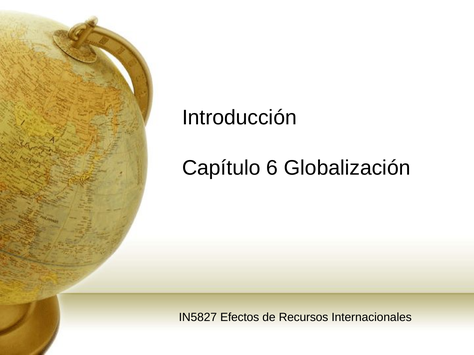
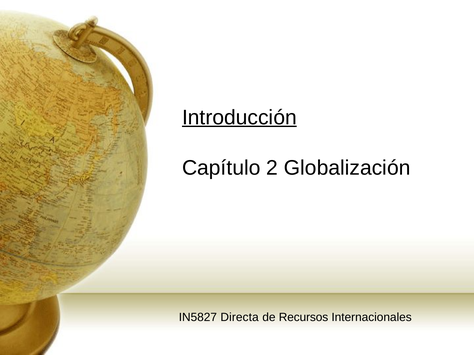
Introducción underline: none -> present
6: 6 -> 2
Efectos: Efectos -> Directa
